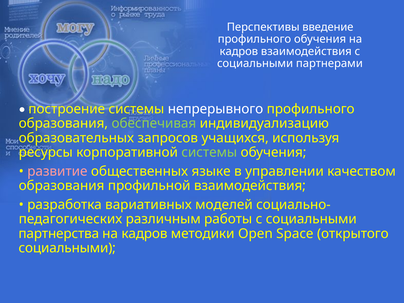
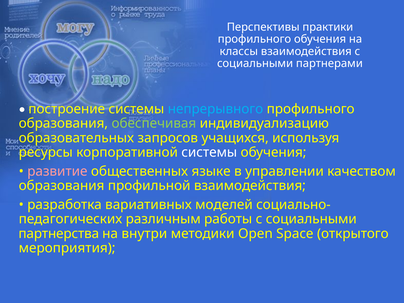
введение: введение -> практики
кадров at (239, 51): кадров -> классы
непрерывного colour: white -> light blue
системы at (209, 153) colour: light green -> white
кадров at (144, 234): кадров -> внутри
социальными at (67, 248): социальными -> мероприятия
